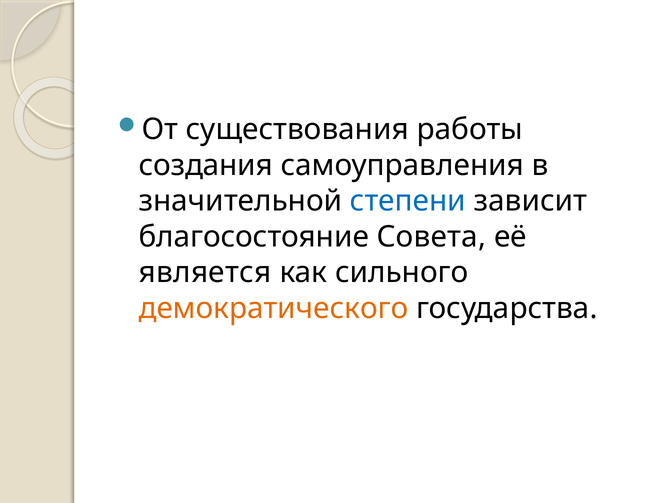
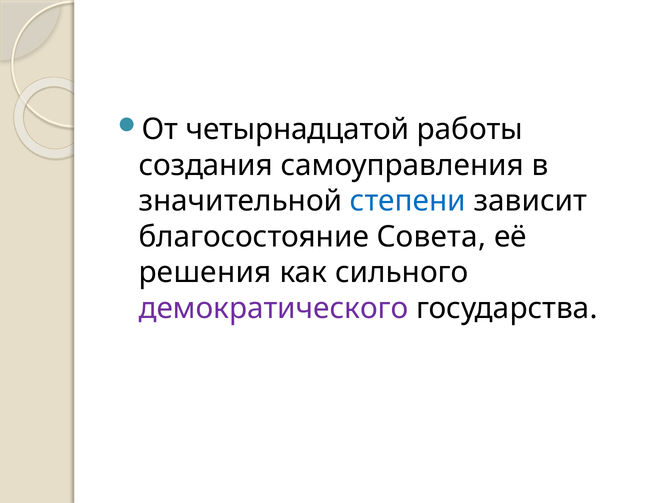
существования: существования -> четырнадцатой
является: является -> решения
демократического colour: orange -> purple
